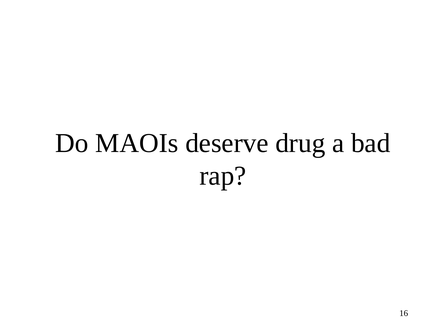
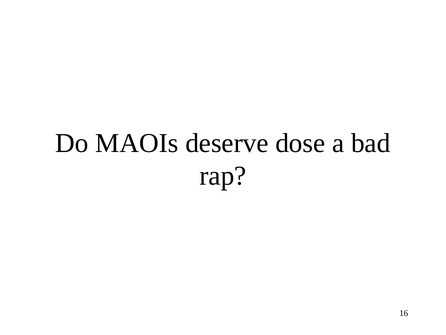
drug: drug -> dose
